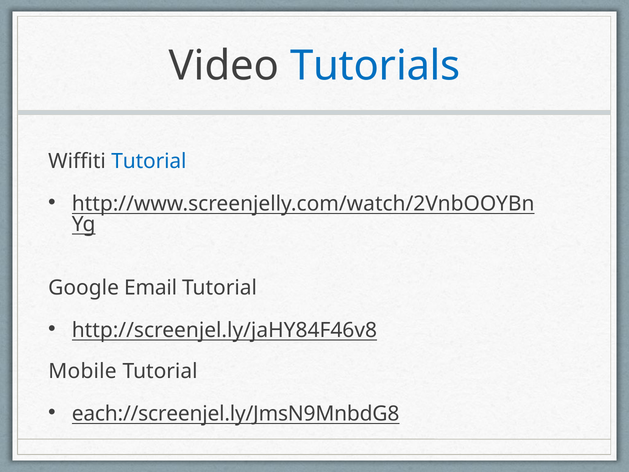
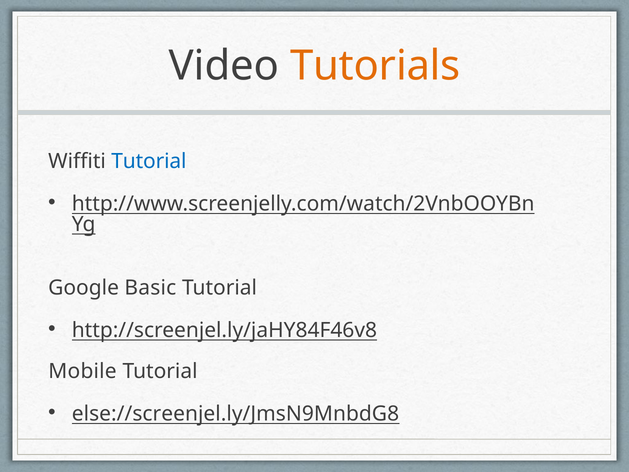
Tutorials colour: blue -> orange
Email: Email -> Basic
each://screenjel.ly/JmsN9MnbdG8: each://screenjel.ly/JmsN9MnbdG8 -> else://screenjel.ly/JmsN9MnbdG8
